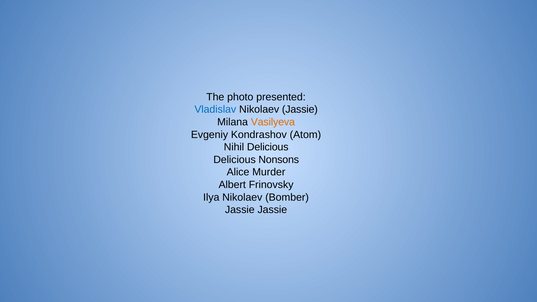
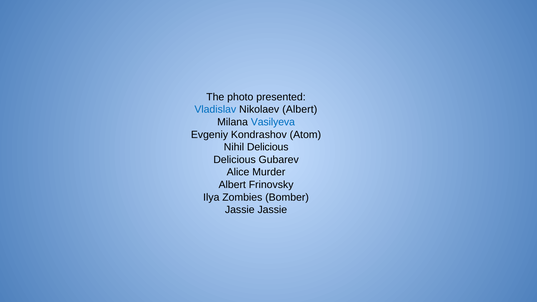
Nikolaev Jassie: Jassie -> Albert
Vasilyeva colour: orange -> blue
Nonsons: Nonsons -> Gubarev
Ilya Nikolaev: Nikolaev -> Zombies
